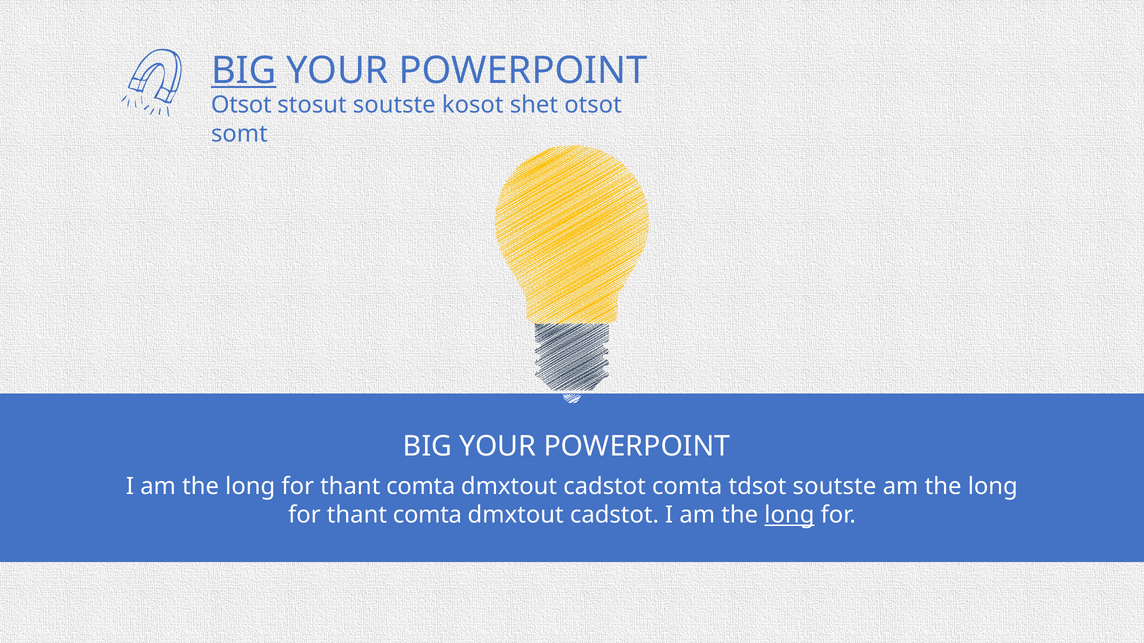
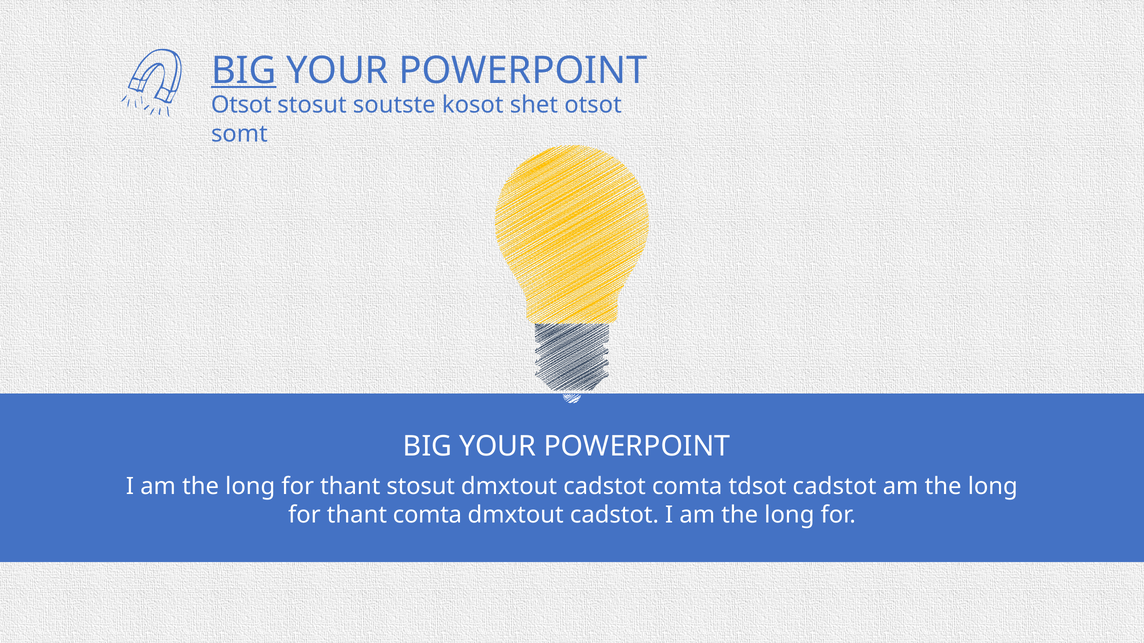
comta at (421, 487): comta -> stosut
tdsot soutste: soutste -> cadstot
long at (789, 515) underline: present -> none
